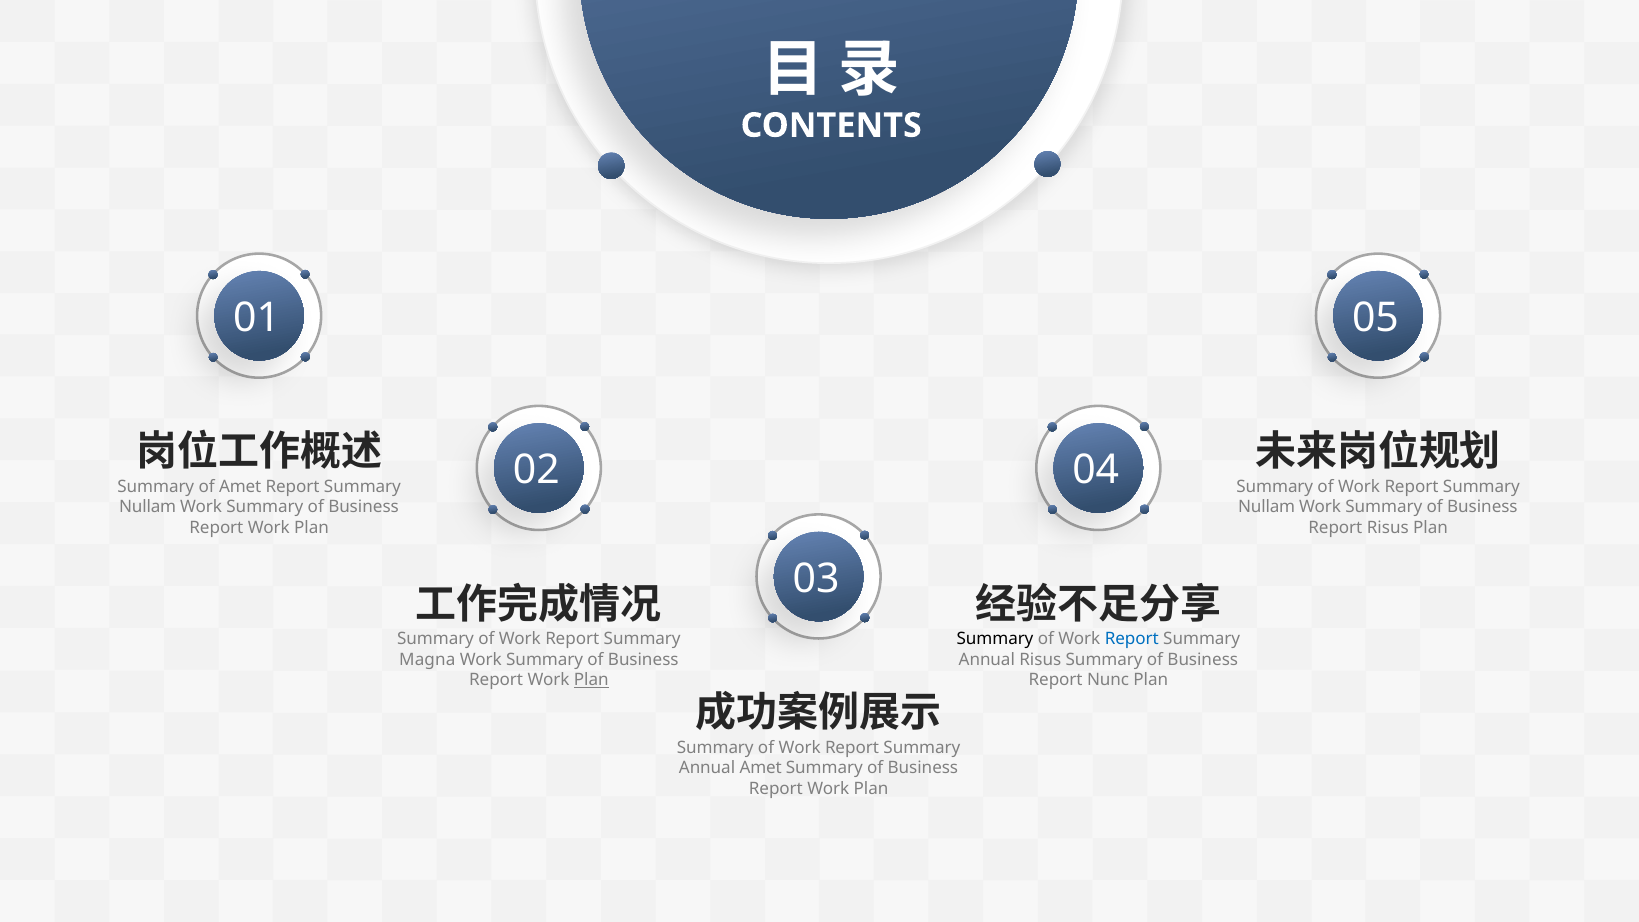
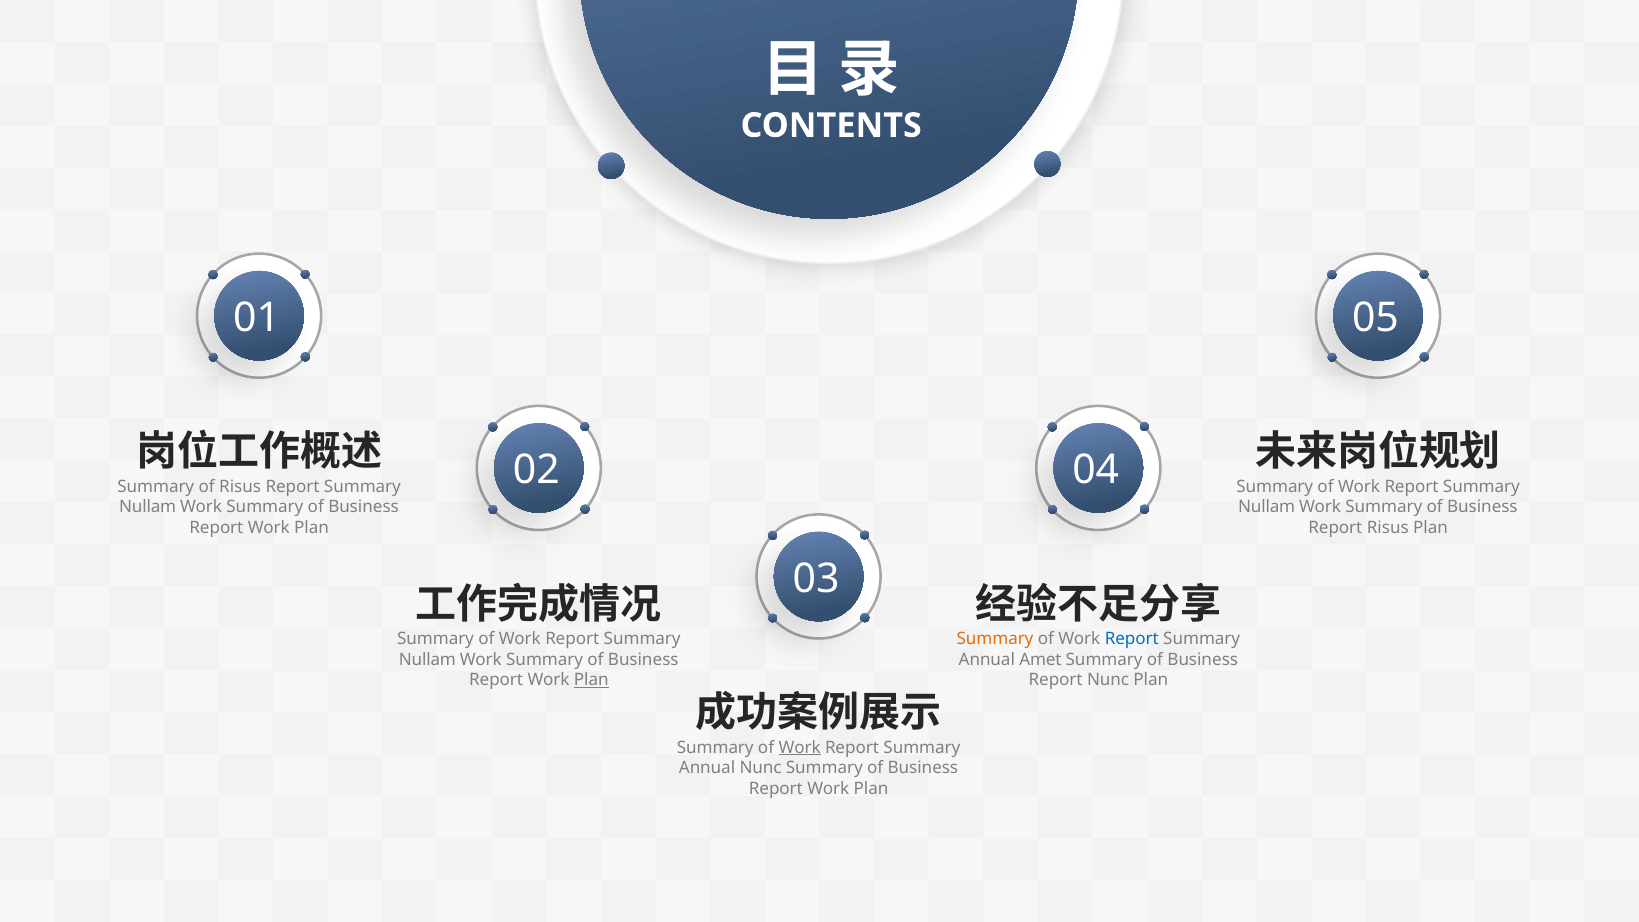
of Amet: Amet -> Risus
Summary at (995, 639) colour: black -> orange
Magna at (427, 659): Magna -> Nullam
Annual Risus: Risus -> Amet
Work at (800, 747) underline: none -> present
Annual Amet: Amet -> Nunc
